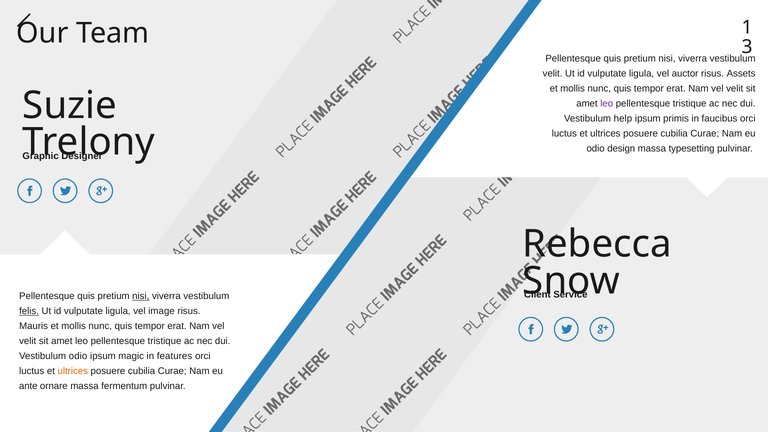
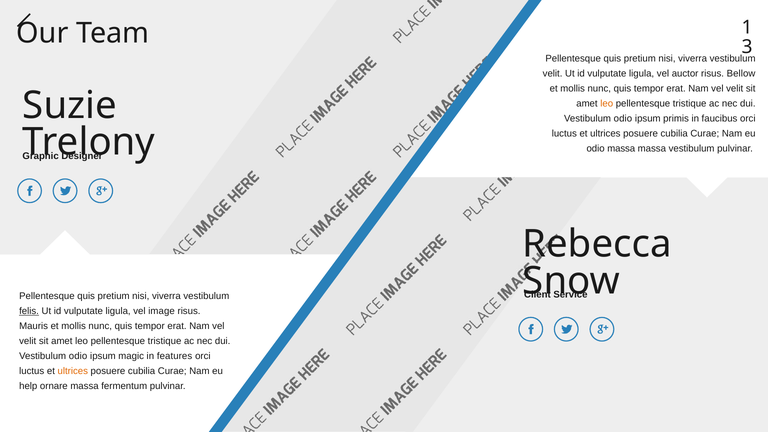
Assets: Assets -> Bellow
leo at (607, 104) colour: purple -> orange
help at (623, 119): help -> odio
odio design: design -> massa
massa typesetting: typesetting -> vestibulum
nisi at (141, 296) underline: present -> none
ante: ante -> help
